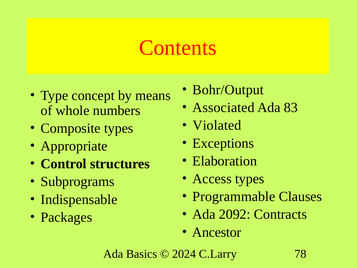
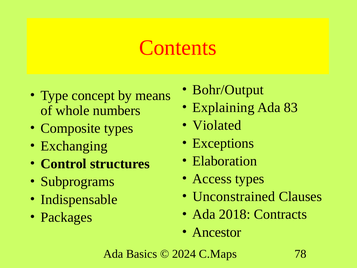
Associated: Associated -> Explaining
Appropriate: Appropriate -> Exchanging
Programmable: Programmable -> Unconstrained
2092: 2092 -> 2018
C.Larry: C.Larry -> C.Maps
